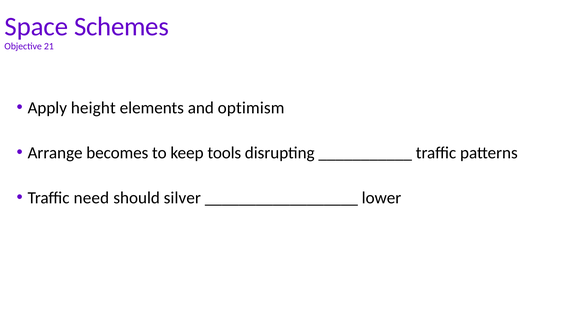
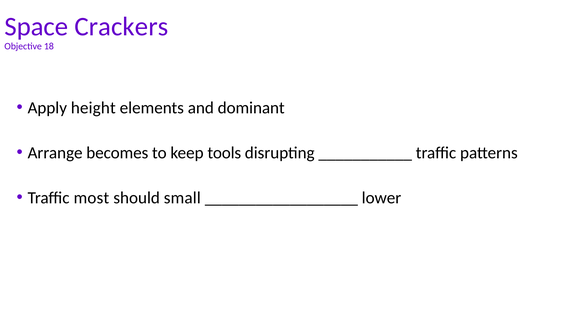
Schemes: Schemes -> Crackers
21: 21 -> 18
optimism: optimism -> dominant
need: need -> most
silver: silver -> small
